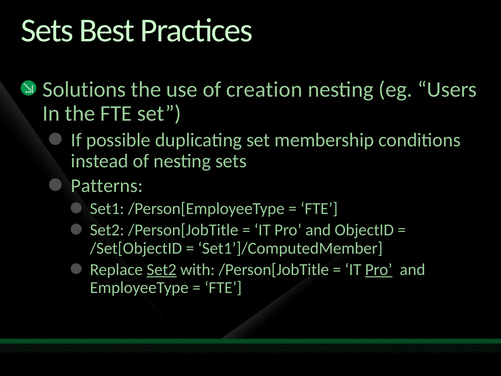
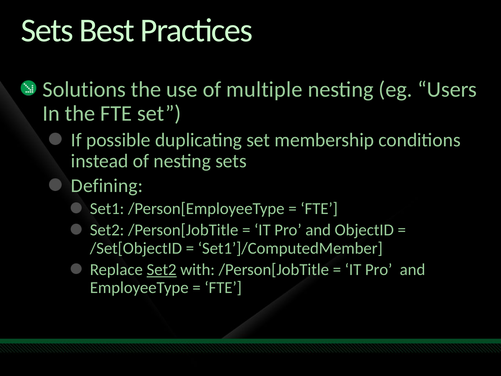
creation: creation -> multiple
Patterns: Patterns -> Defining
Pro at (379, 269) underline: present -> none
